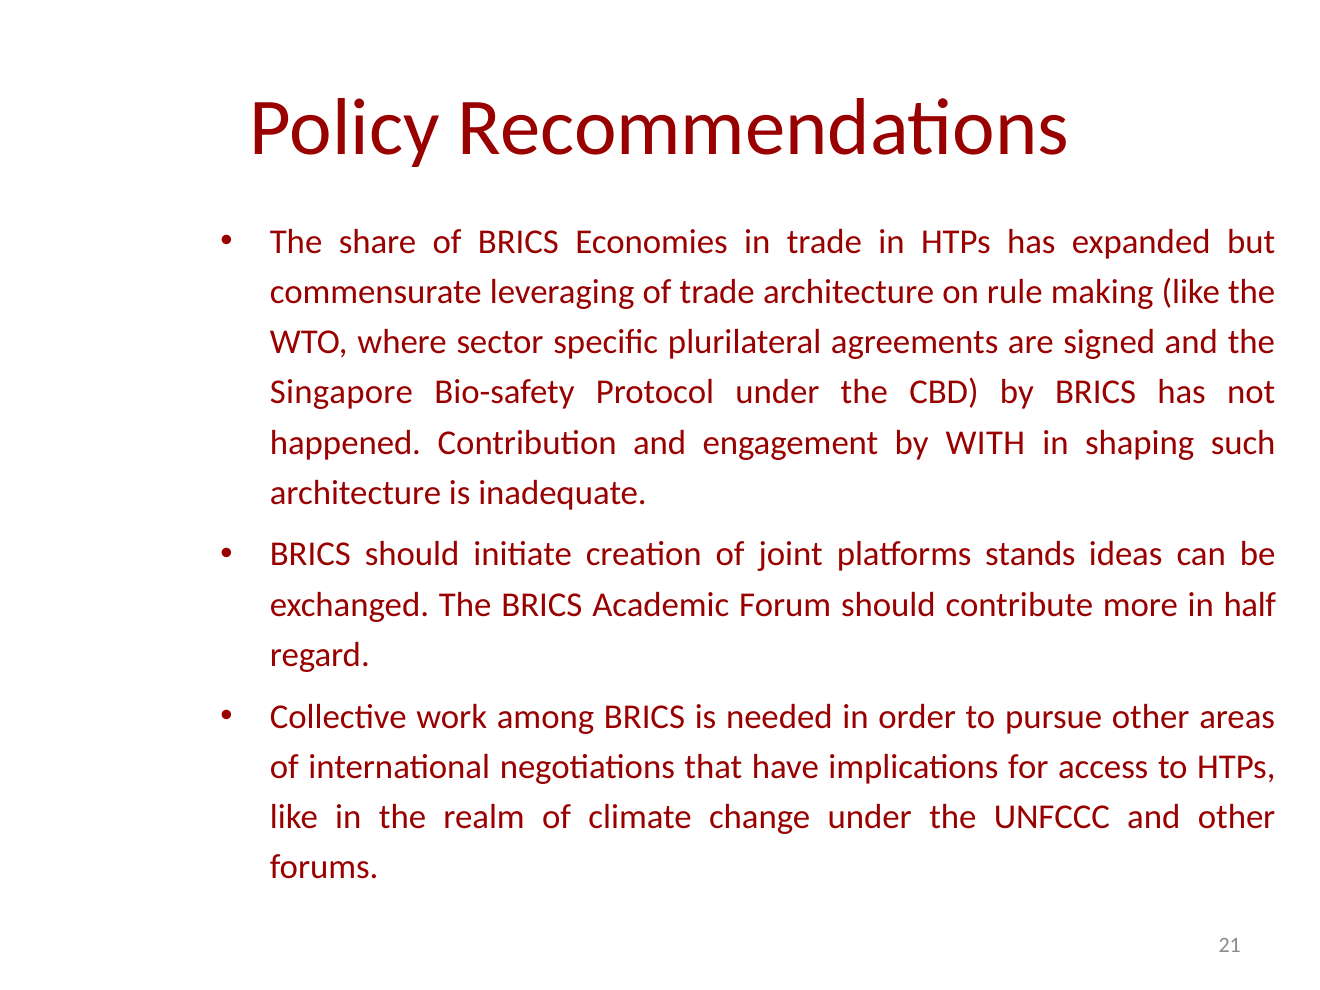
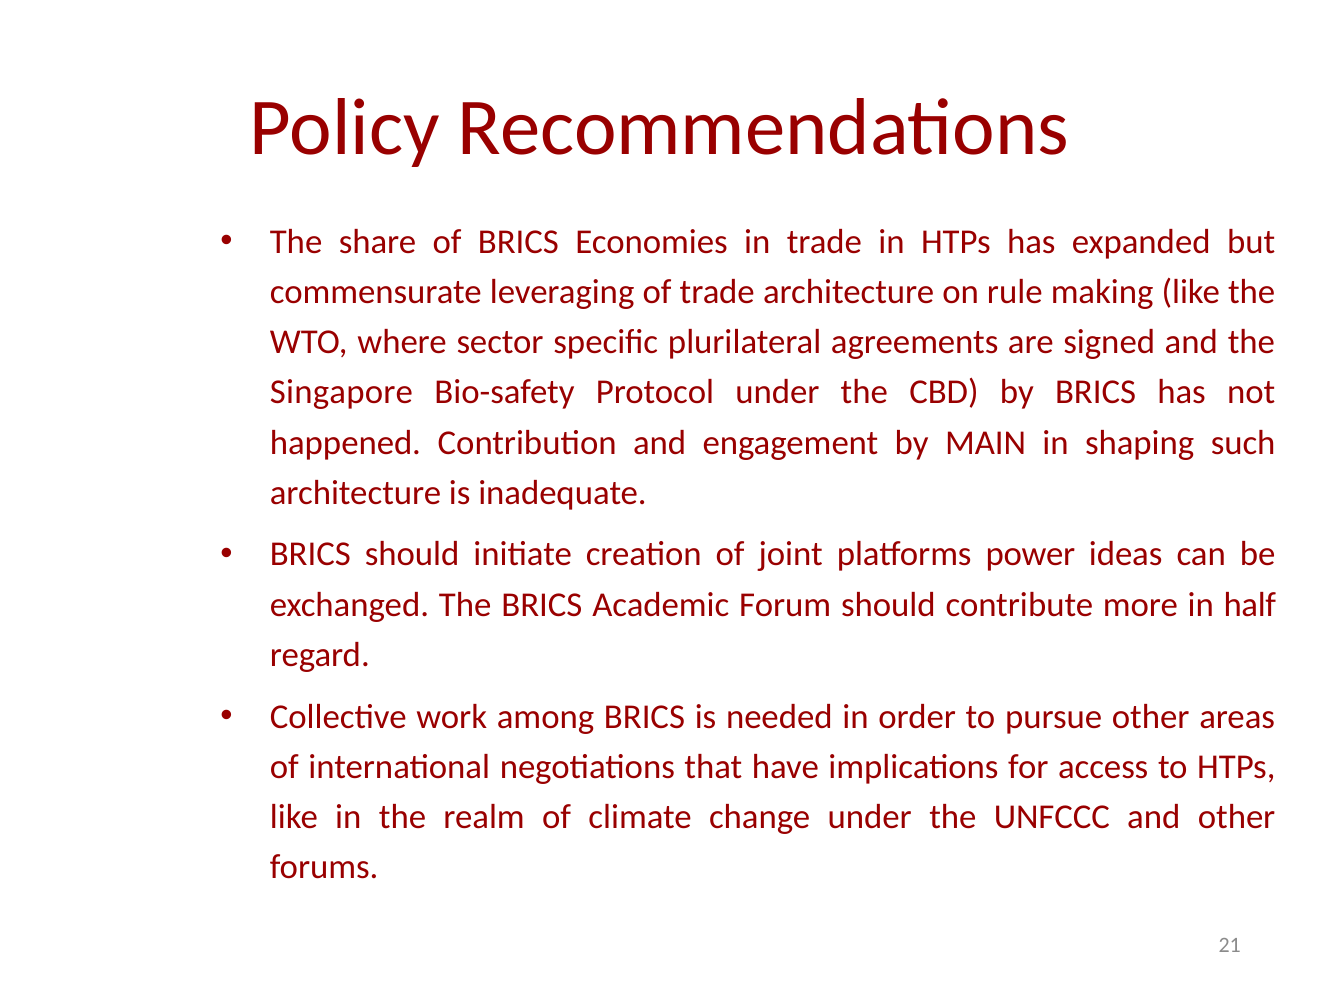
WITH: WITH -> MAIN
stands: stands -> power
